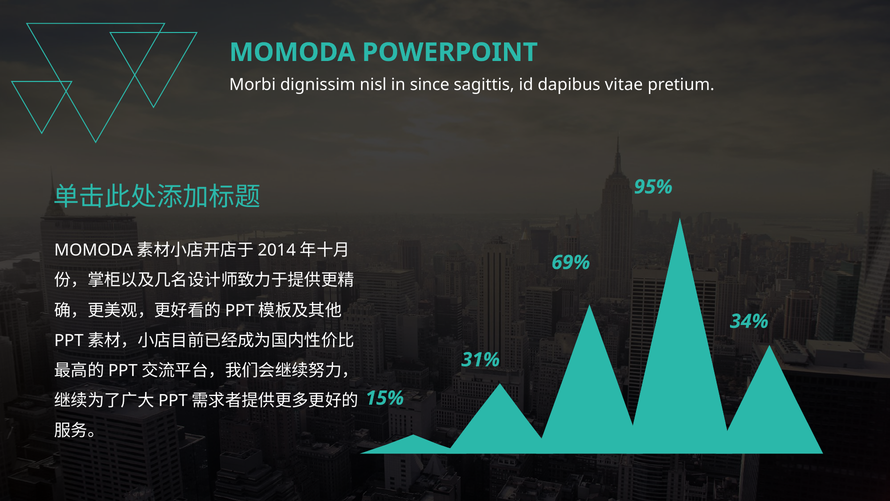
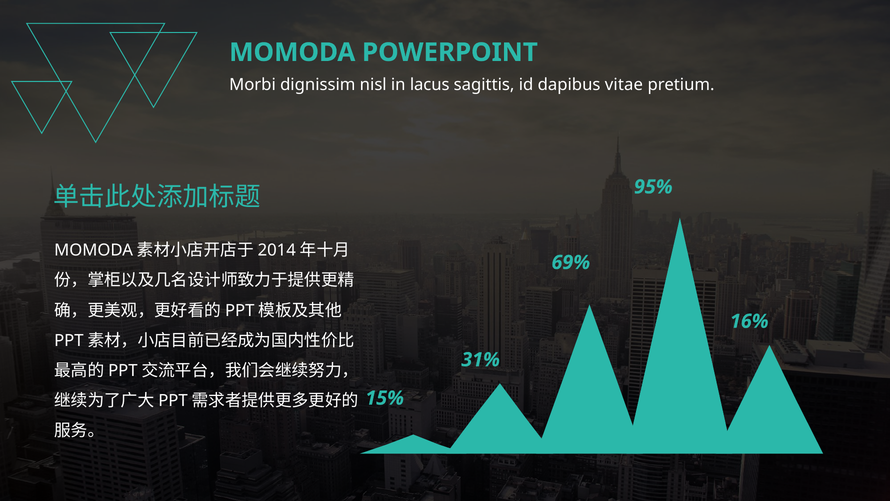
since: since -> lacus
34%: 34% -> 16%
